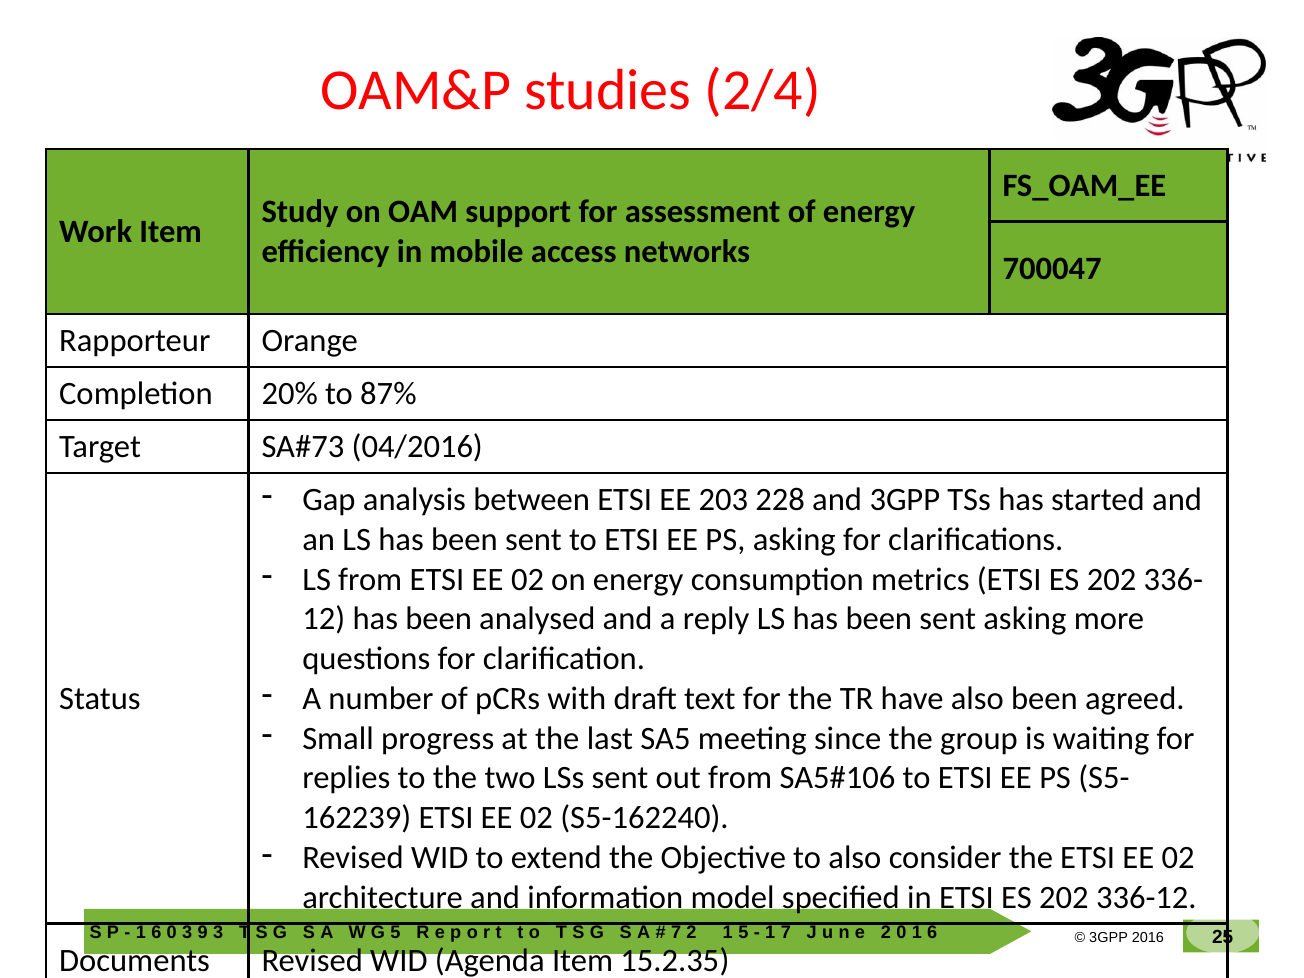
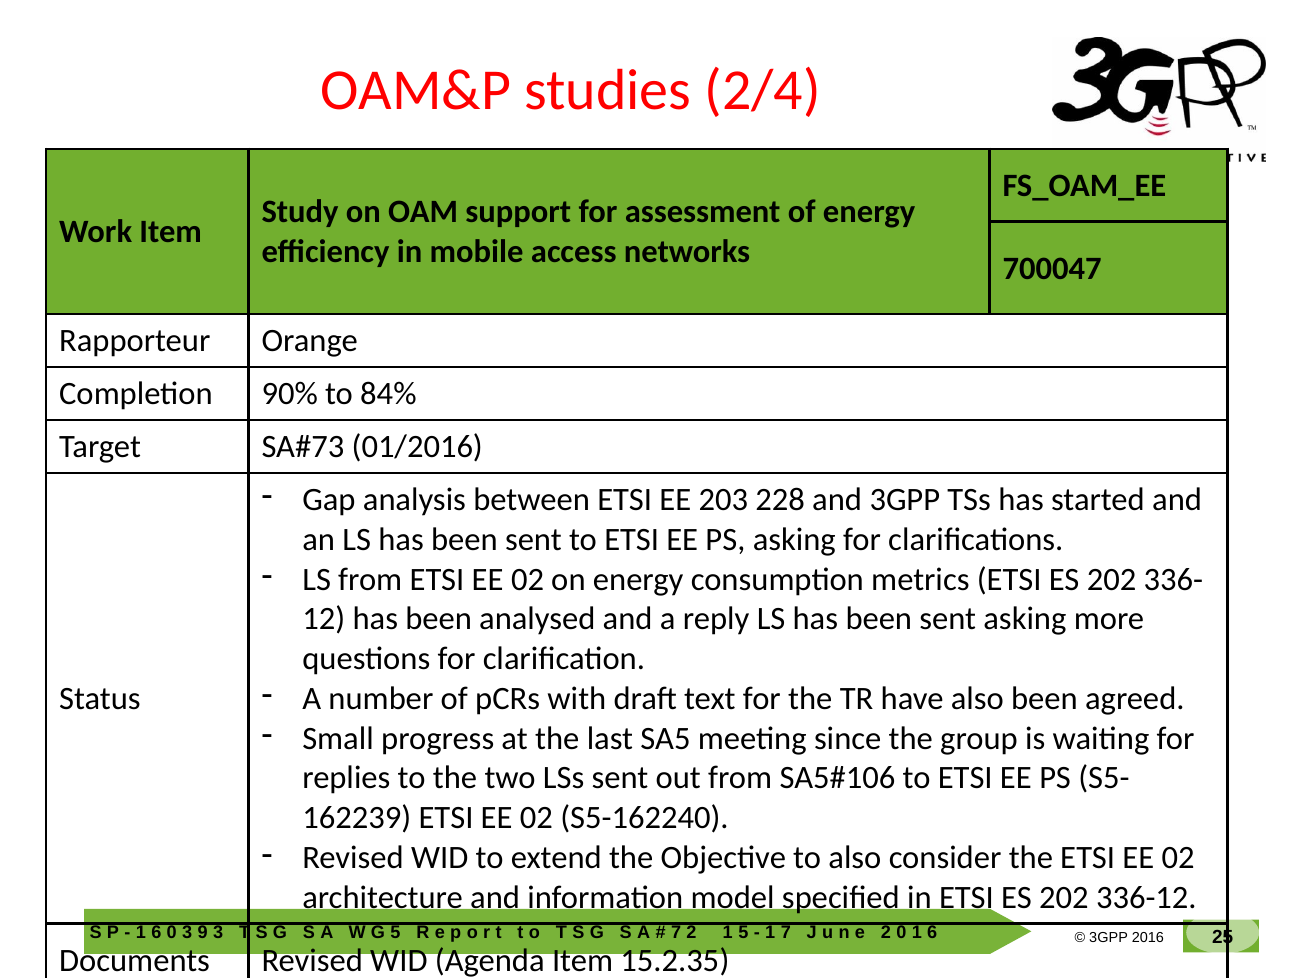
20%: 20% -> 90%
87%: 87% -> 84%
04/2016: 04/2016 -> 01/2016
